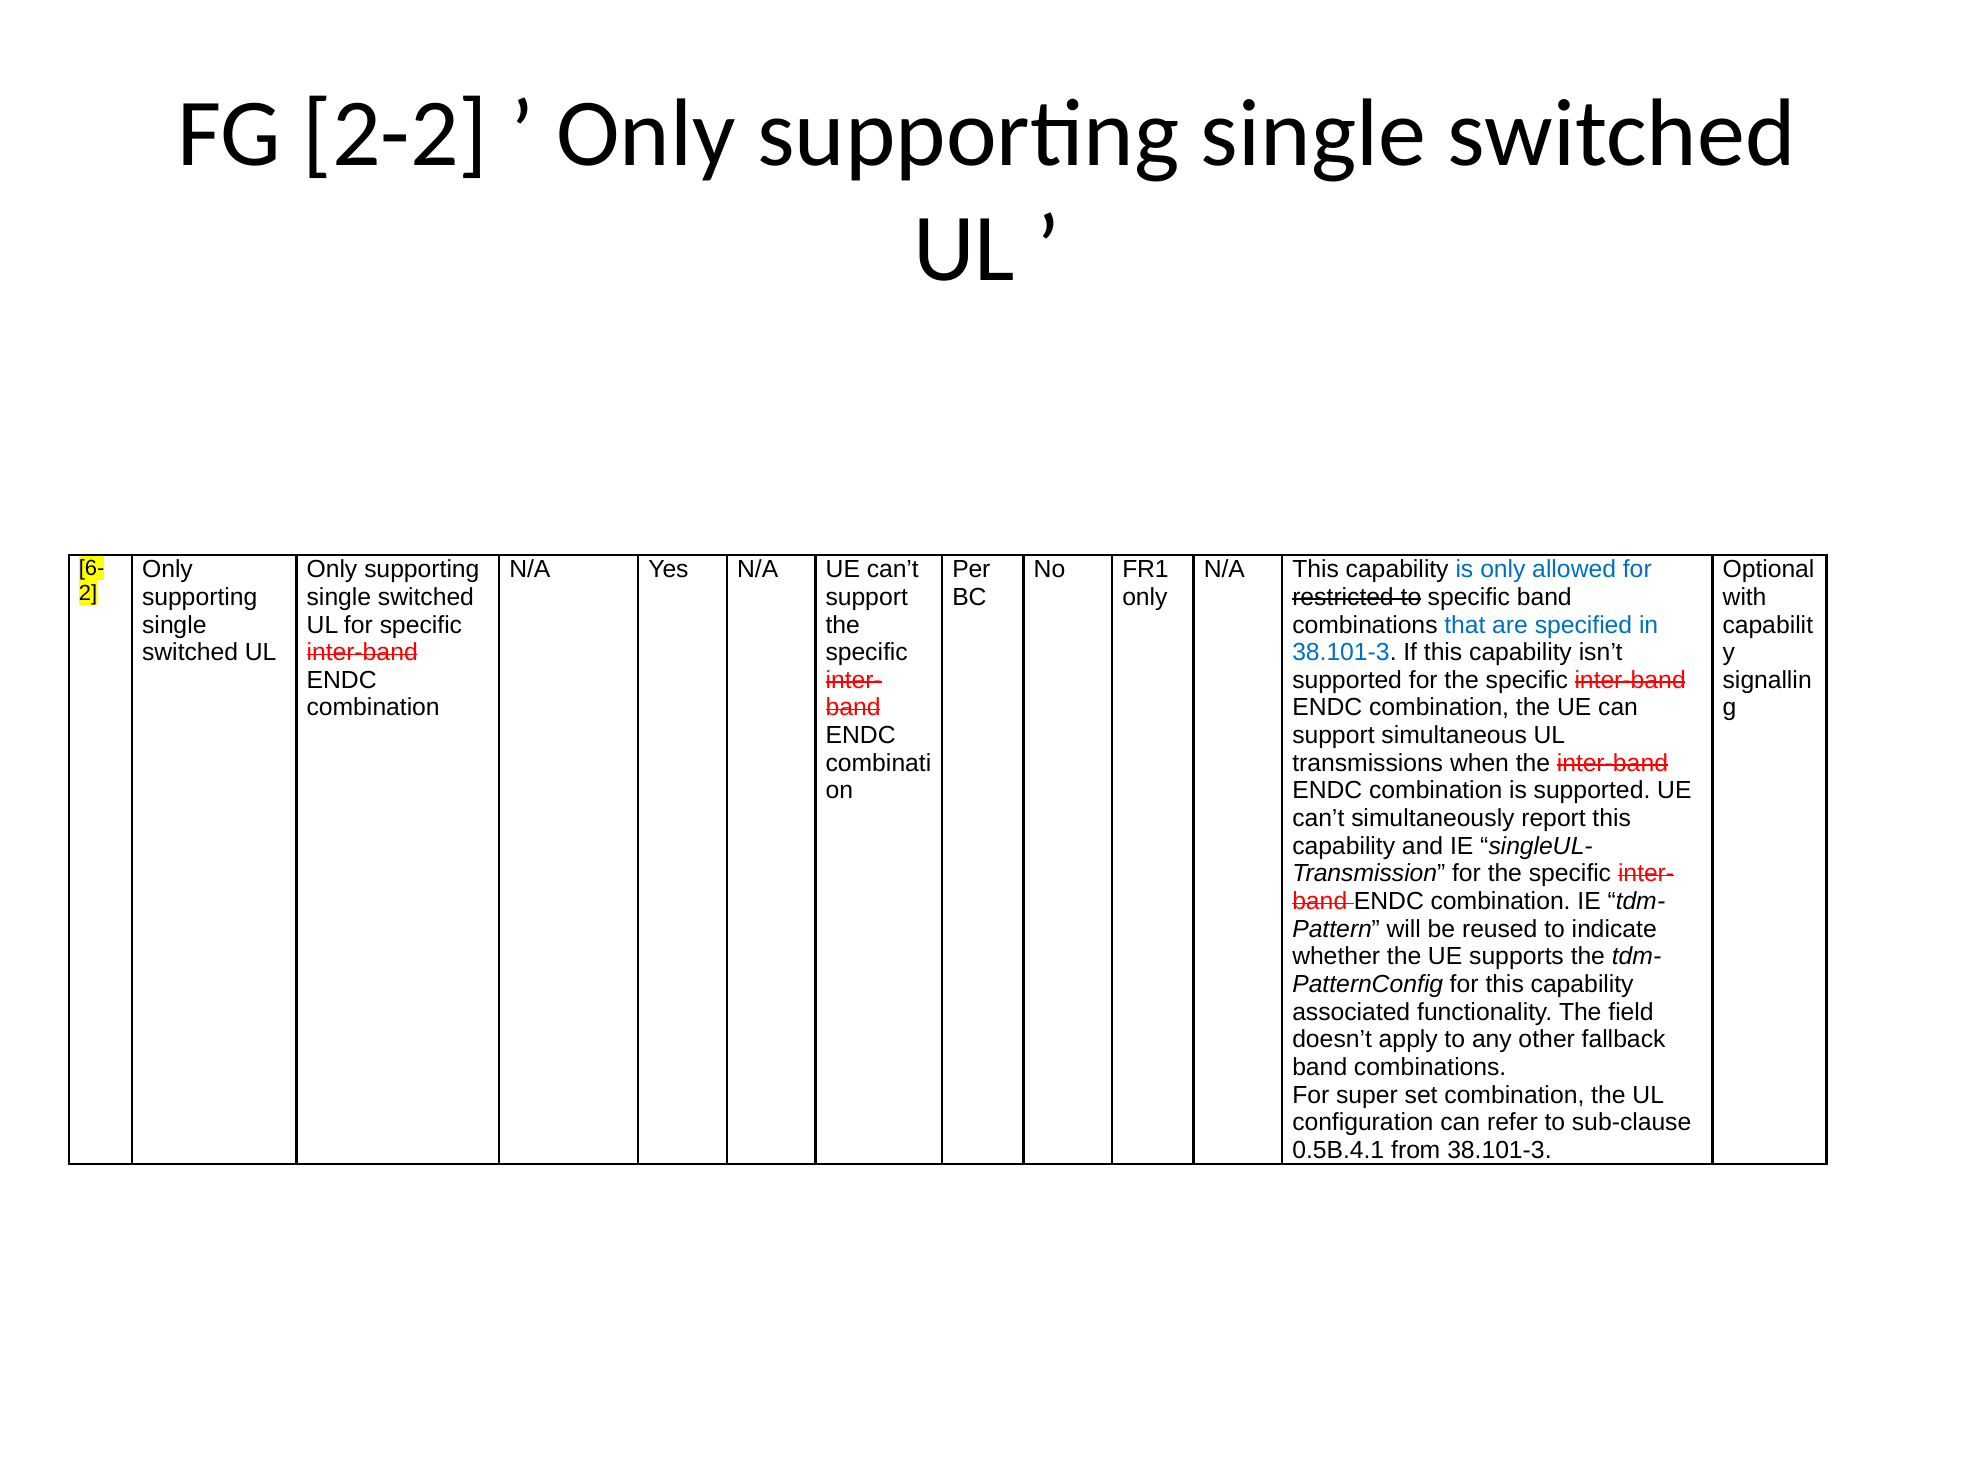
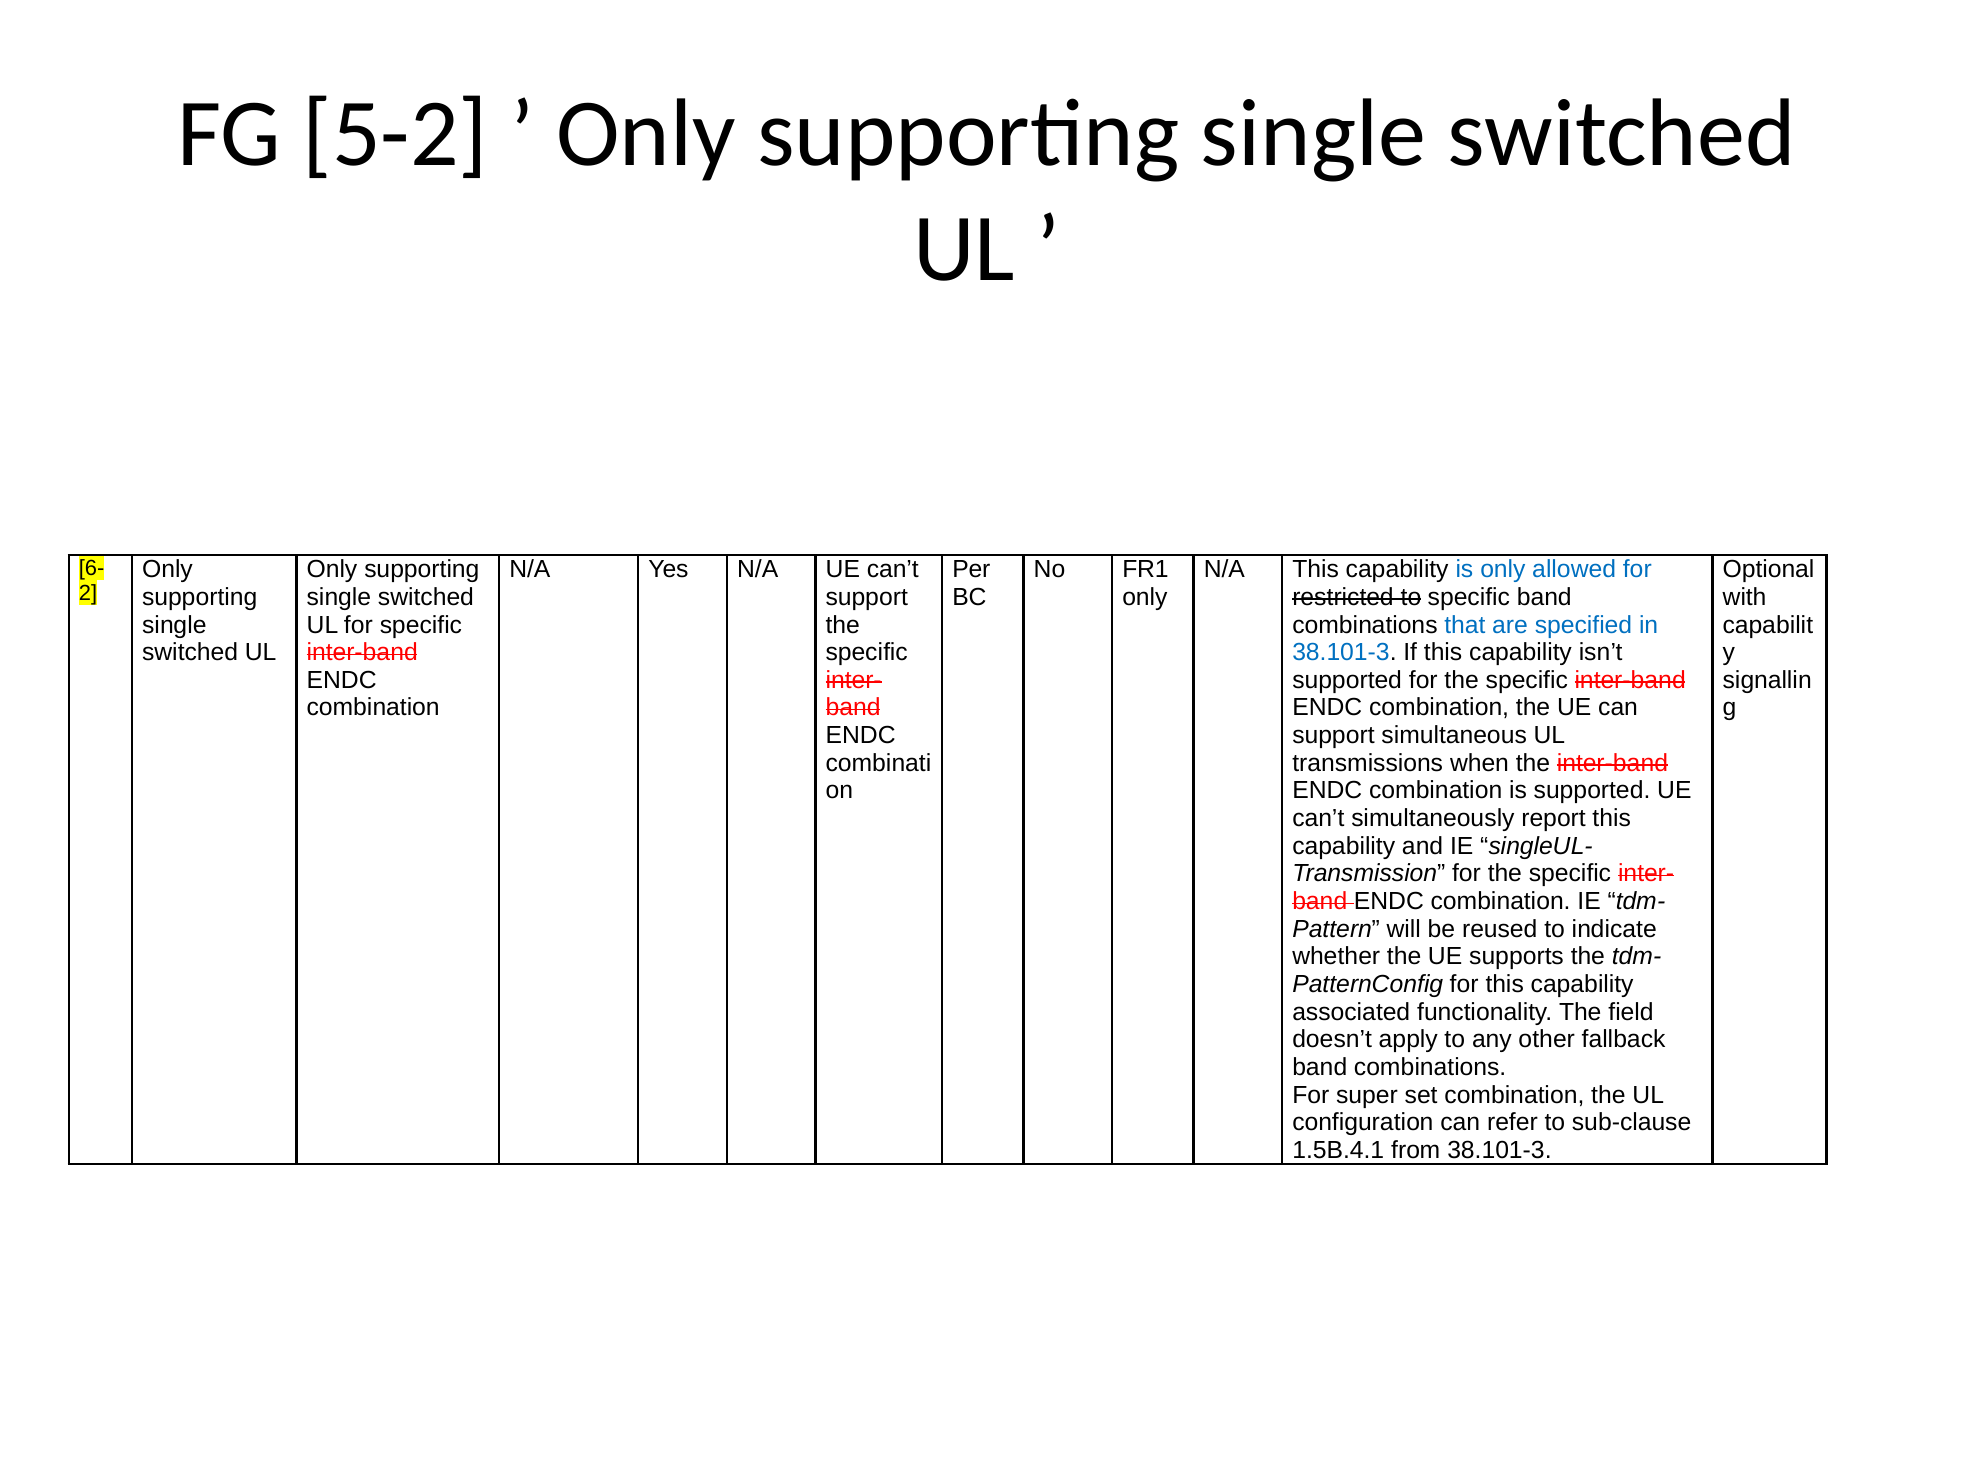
2-2: 2-2 -> 5-2
0.5B.4.1: 0.5B.4.1 -> 1.5B.4.1
